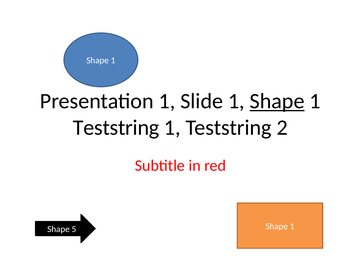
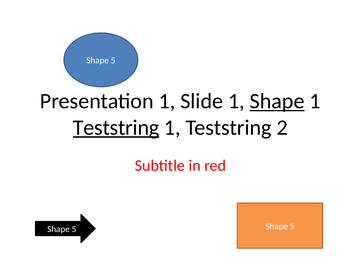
1 at (113, 61): 1 -> 5
Teststring at (116, 128) underline: none -> present
1 at (292, 227): 1 -> 5
